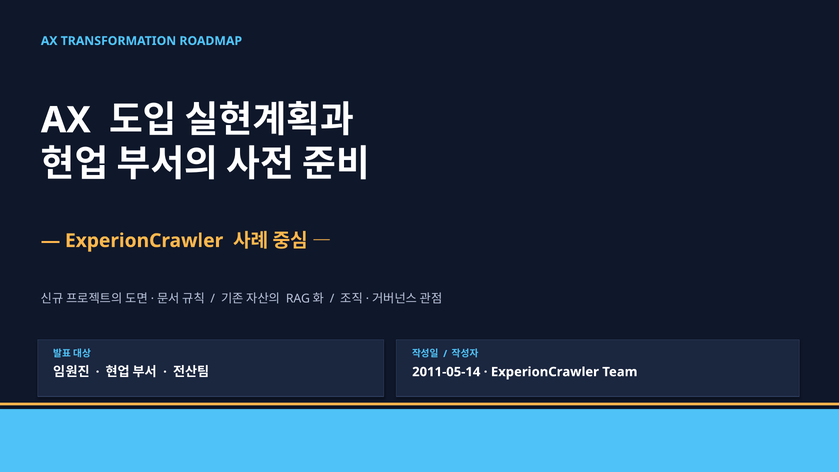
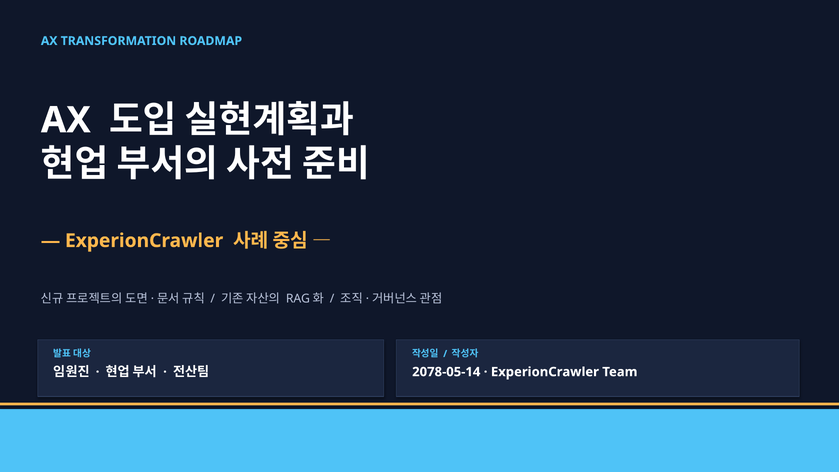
2011-05-14: 2011-05-14 -> 2078-05-14
